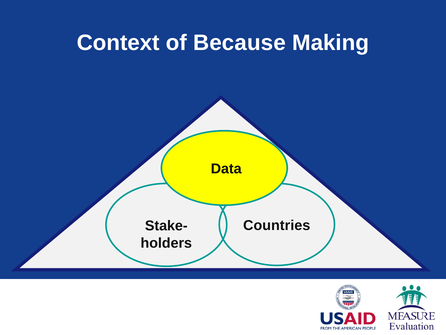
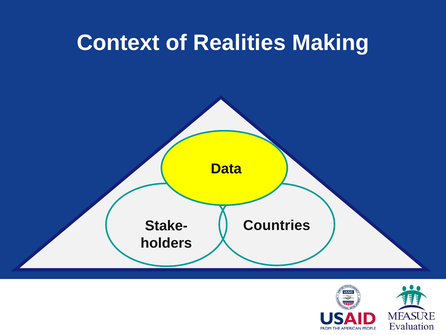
Because: Because -> Realities
